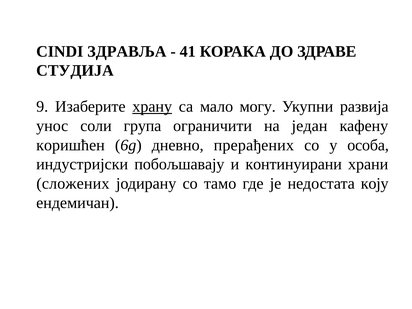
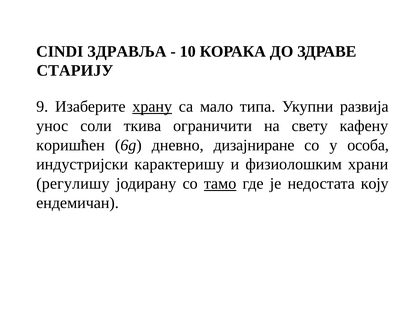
41: 41 -> 10
СТУДИЈА: СТУДИЈА -> СТАРИЈУ
могу: могу -> типа
група: група -> ткива
један: један -> свету
прерађених: прерађених -> дизајниране
побољшавају: побољшавају -> карактеришу
континуирани: континуирани -> физиолошким
сложених: сложених -> регулишу
тамо underline: none -> present
